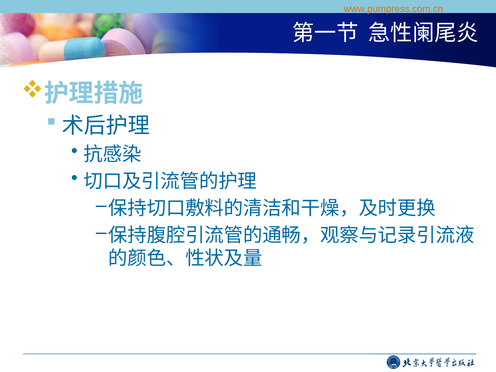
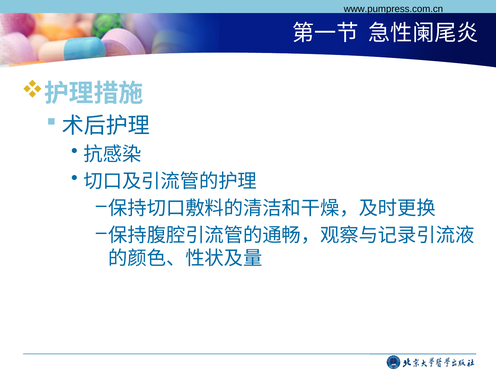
www.pumpress.com.cn colour: orange -> black
